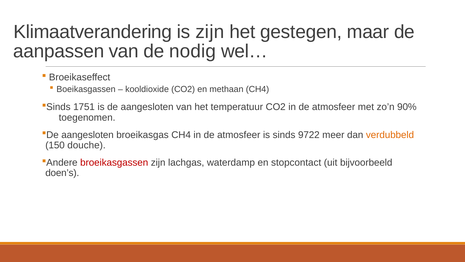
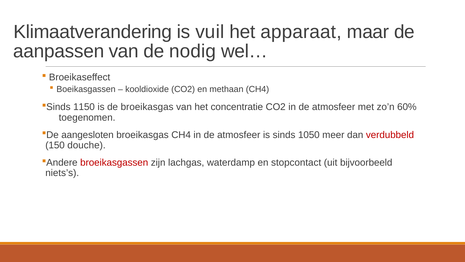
is zijn: zijn -> vuil
gestegen: gestegen -> apparaat
1751: 1751 -> 1150
de aangesloten: aangesloten -> broeikasgas
temperatuur: temperatuur -> concentratie
90%: 90% -> 60%
9722: 9722 -> 1050
verdubbeld colour: orange -> red
doen’s: doen’s -> niets’s
